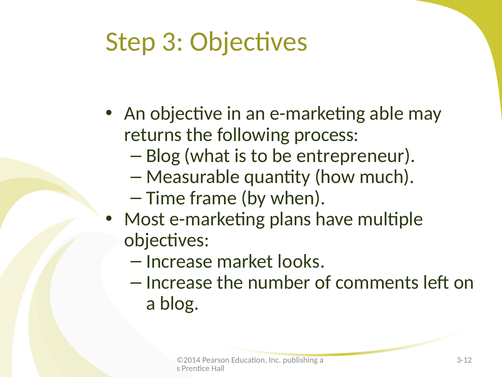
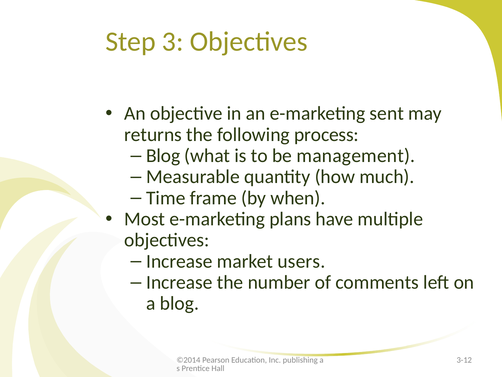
able: able -> sent
entrepreneur: entrepreneur -> management
looks: looks -> users
